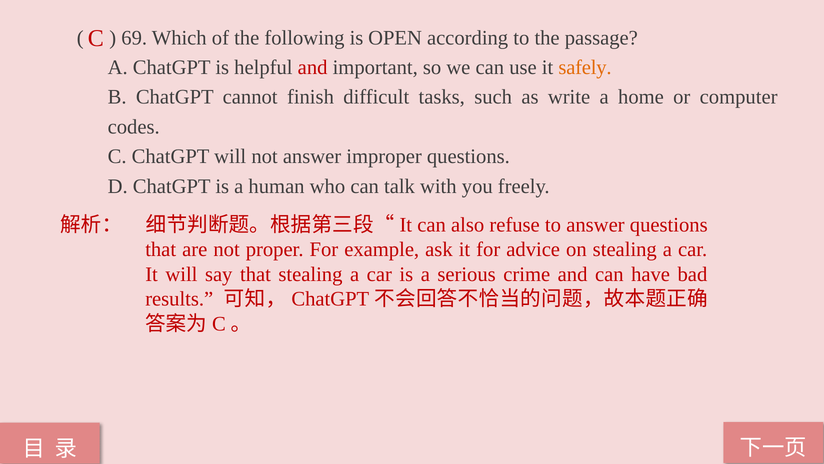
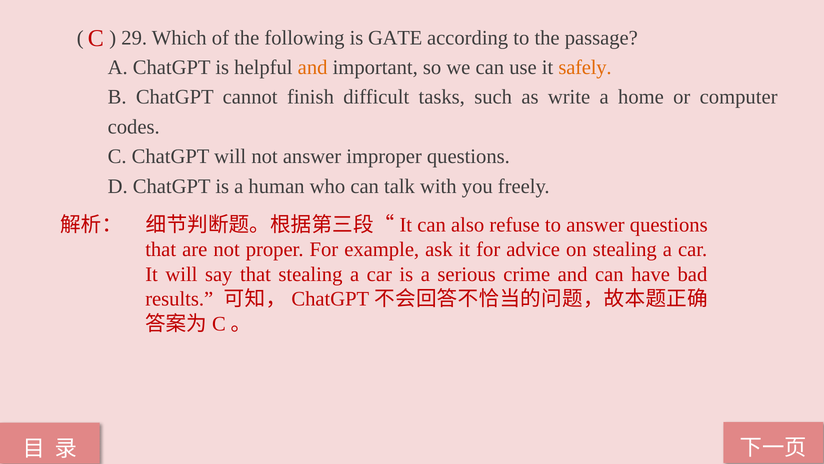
69: 69 -> 29
OPEN: OPEN -> GATE
and at (313, 67) colour: red -> orange
